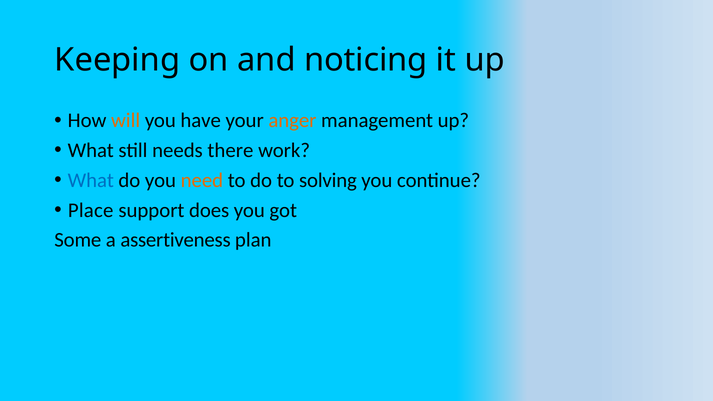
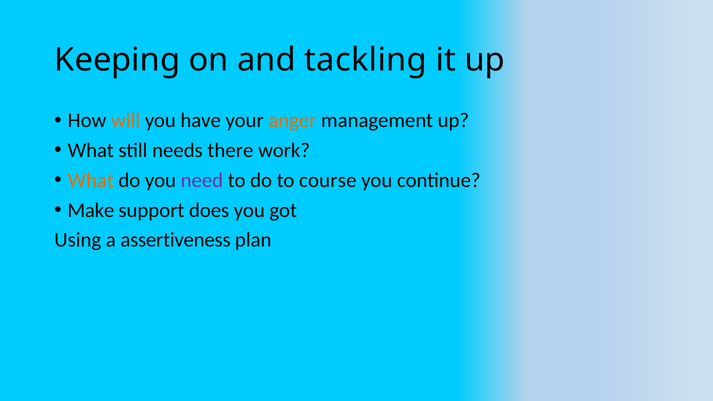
noticing: noticing -> tackling
What at (91, 180) colour: blue -> orange
need colour: orange -> purple
solving: solving -> course
Place: Place -> Make
Some: Some -> Using
